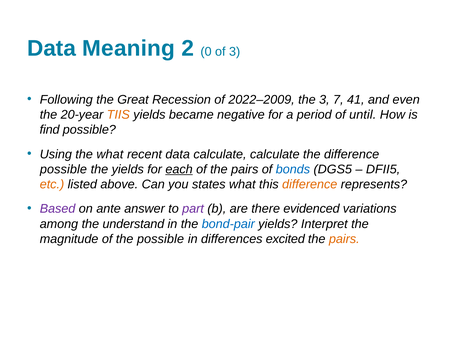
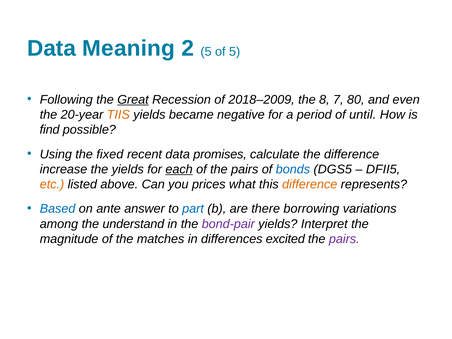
2 0: 0 -> 5
of 3: 3 -> 5
Great underline: none -> present
2022–2009: 2022–2009 -> 2018–2009
the 3: 3 -> 8
41: 41 -> 80
the what: what -> fixed
data calculate: calculate -> promises
possible at (63, 169): possible -> increase
states: states -> prices
Based colour: purple -> blue
part colour: purple -> blue
evidenced: evidenced -> borrowing
bond-pair colour: blue -> purple
the possible: possible -> matches
pairs at (344, 239) colour: orange -> purple
